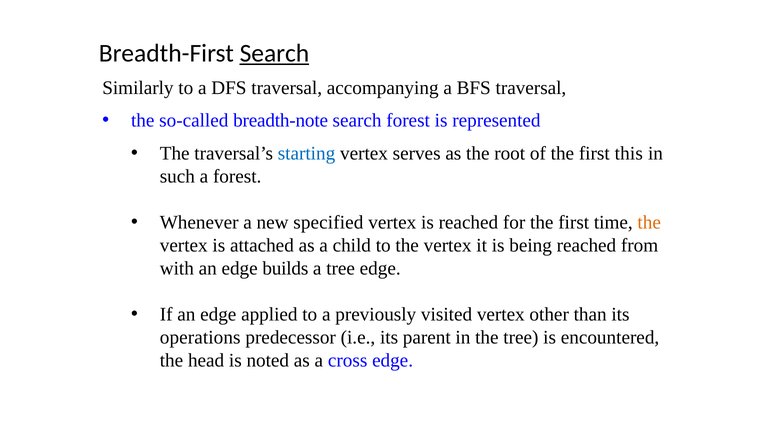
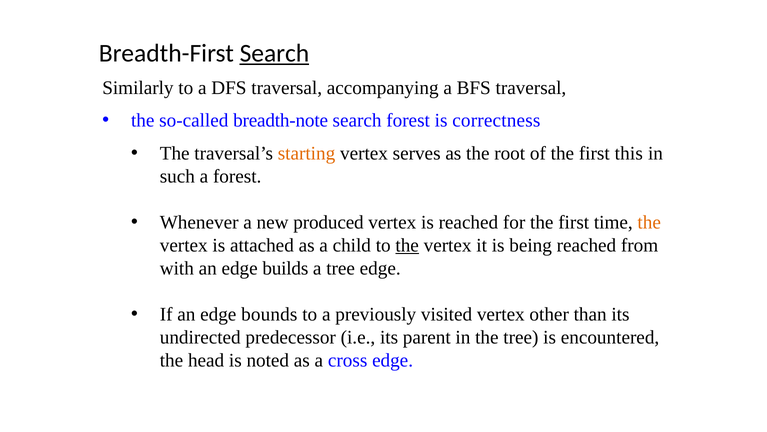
represented: represented -> correctness
starting colour: blue -> orange
specified: specified -> produced
the at (407, 245) underline: none -> present
applied: applied -> bounds
operations: operations -> undirected
